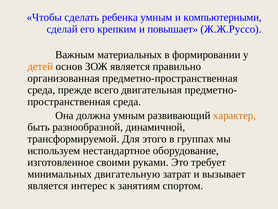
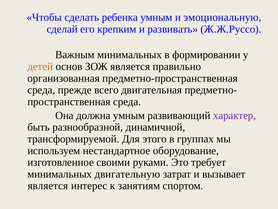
компьютерными: компьютерными -> эмоциональную
повышает: повышает -> развивать
Важным материальных: материальных -> минимальных
характер colour: orange -> purple
